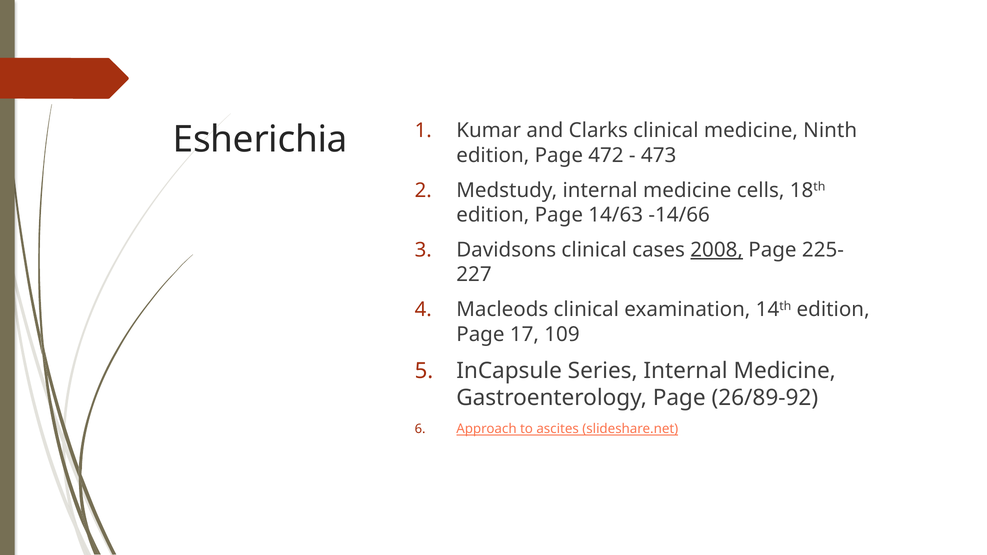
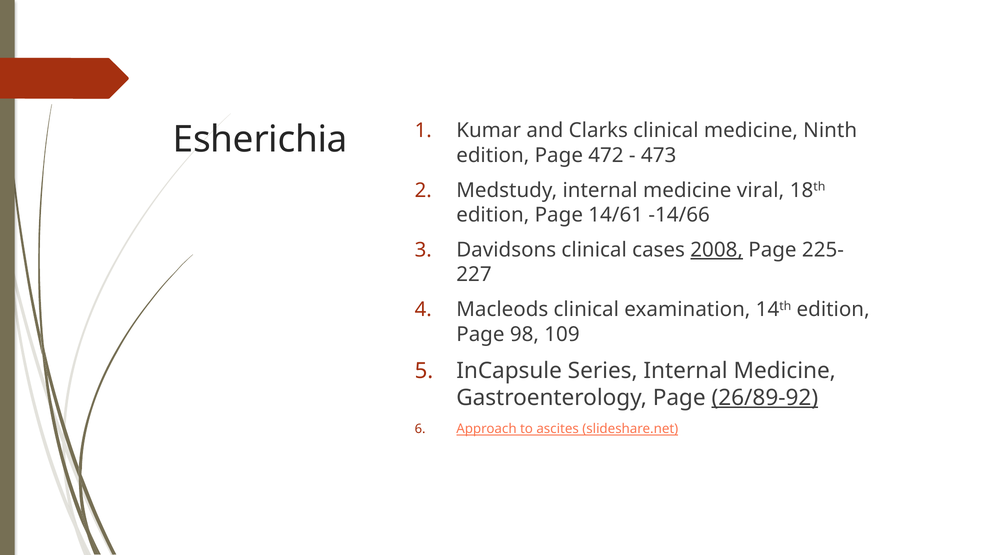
cells: cells -> viral
14/63: 14/63 -> 14/61
17: 17 -> 98
26/89-92 underline: none -> present
